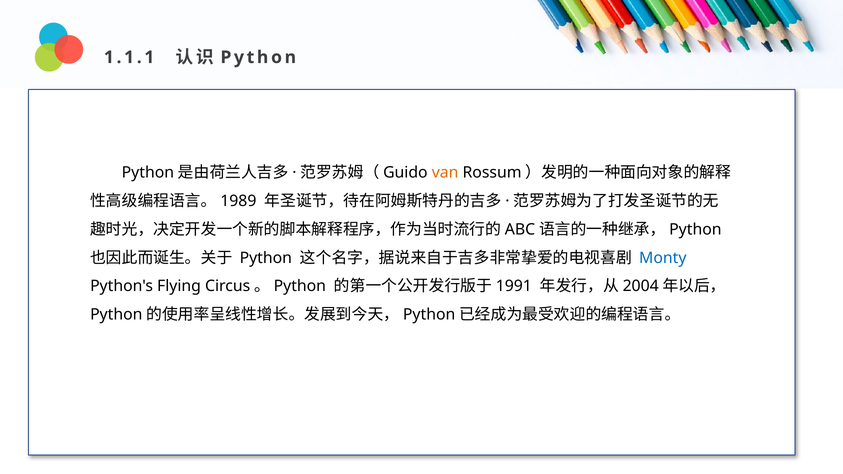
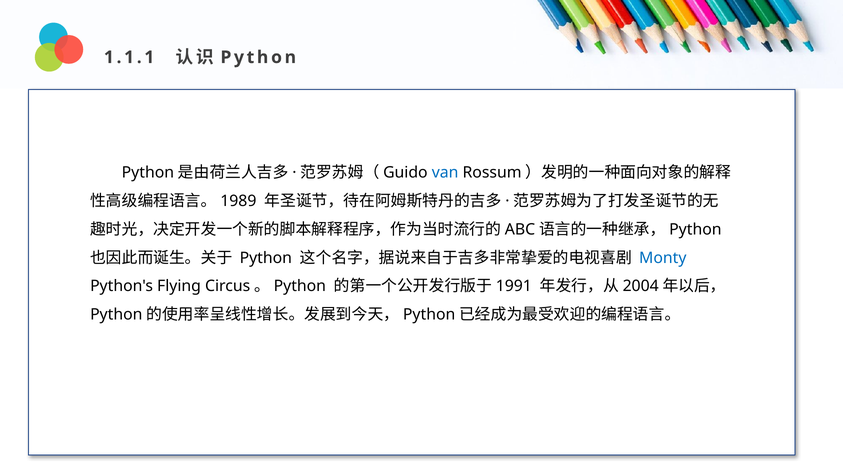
van colour: orange -> blue
